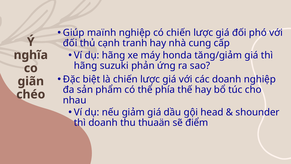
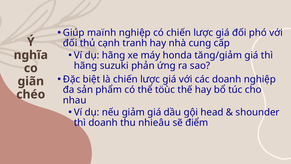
phía: phía -> töùc
thuaän: thuaän -> nhieâu
